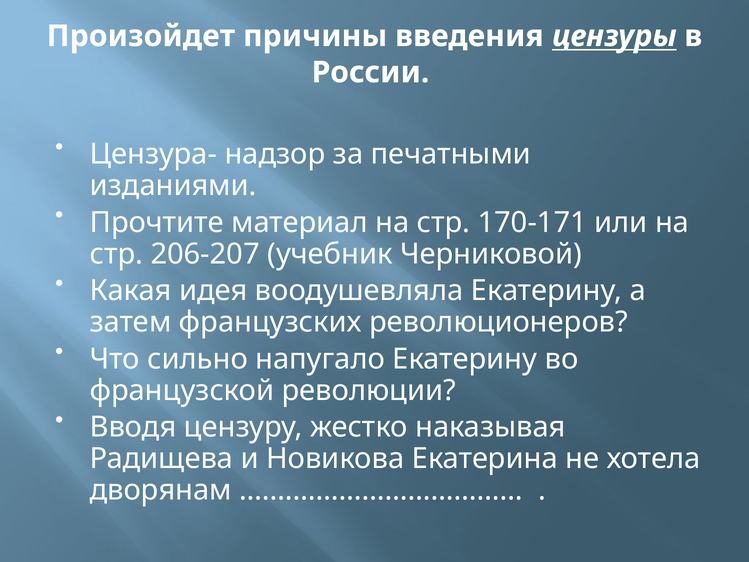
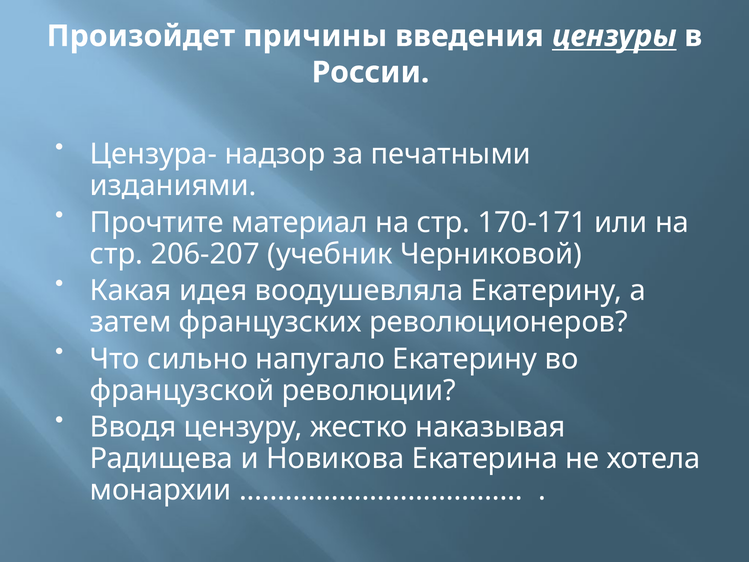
дворянам: дворянам -> монархии
